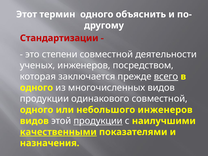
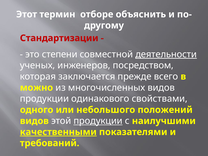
термин одного: одного -> отборе
деятельности underline: none -> present
всего underline: present -> none
одного at (36, 88): одного -> можно
одинакового совместной: совместной -> свойствами
небольшого инженеров: инженеров -> положений
назначения: назначения -> требований
